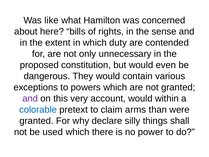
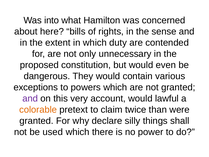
like: like -> into
within: within -> lawful
colorable colour: blue -> orange
arms: arms -> twice
